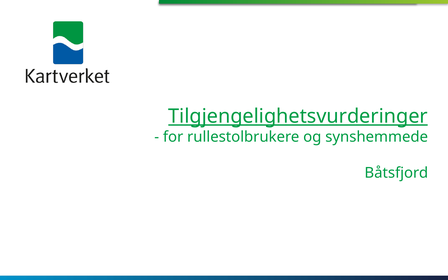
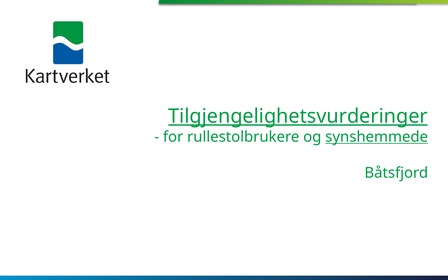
synshemmede underline: none -> present
